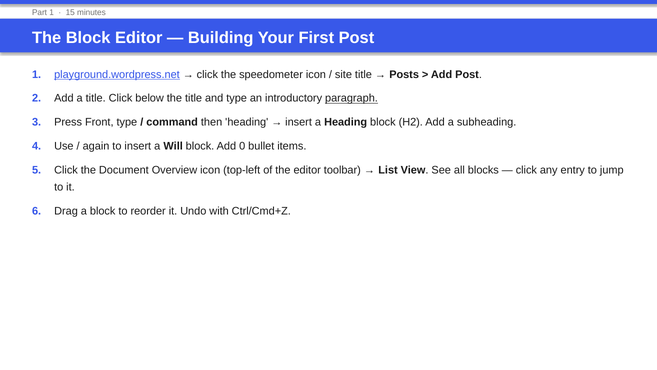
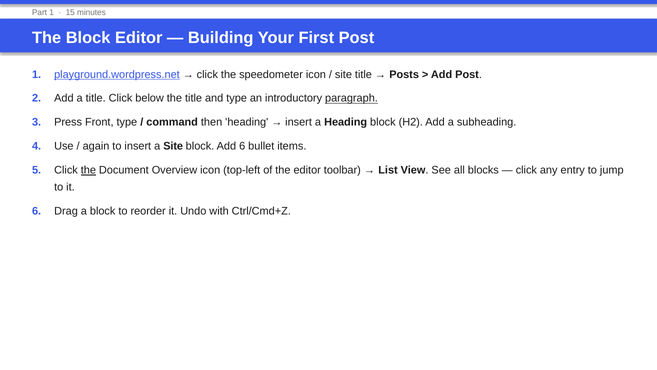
a Will: Will -> Site
Add 0: 0 -> 6
the at (88, 170) underline: none -> present
